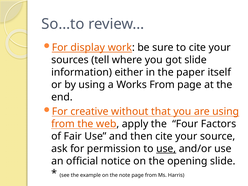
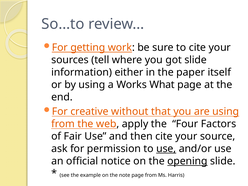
display: display -> getting
Works From: From -> What
opening underline: none -> present
